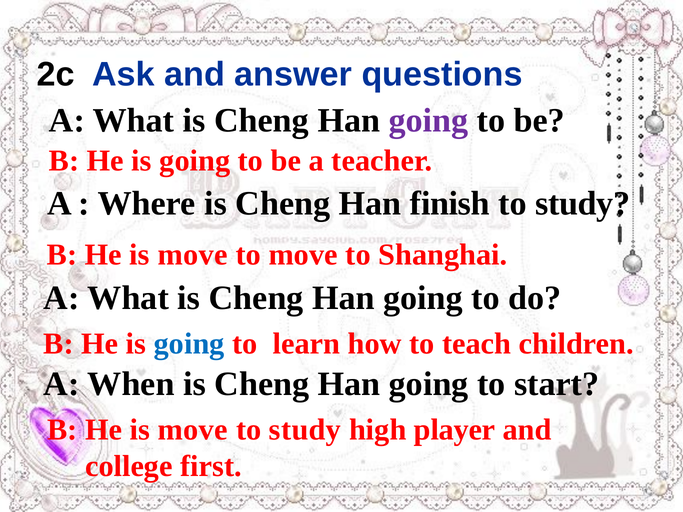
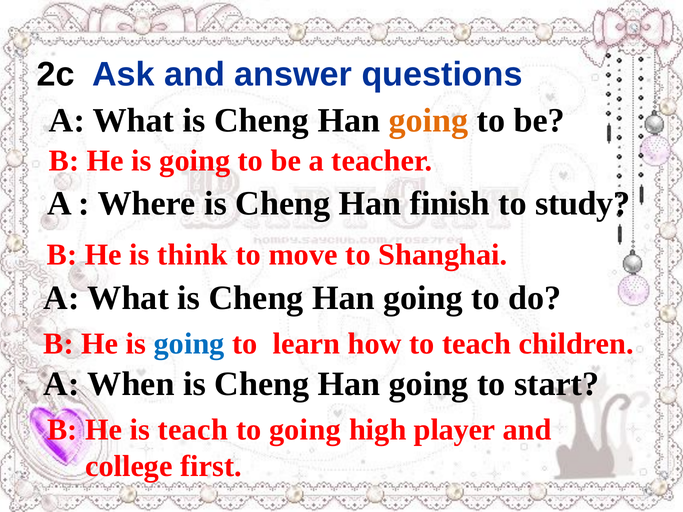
going at (428, 120) colour: purple -> orange
move at (193, 255): move -> think
move at (193, 430): move -> teach
study at (305, 430): study -> going
